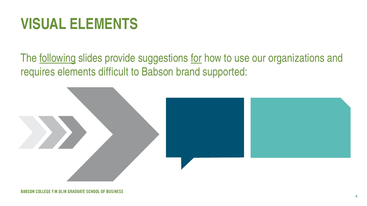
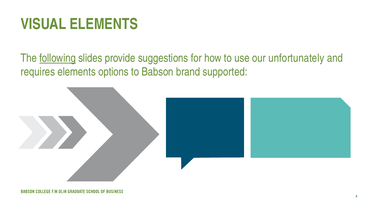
for underline: present -> none
organizations: organizations -> unfortunately
difficult: difficult -> options
